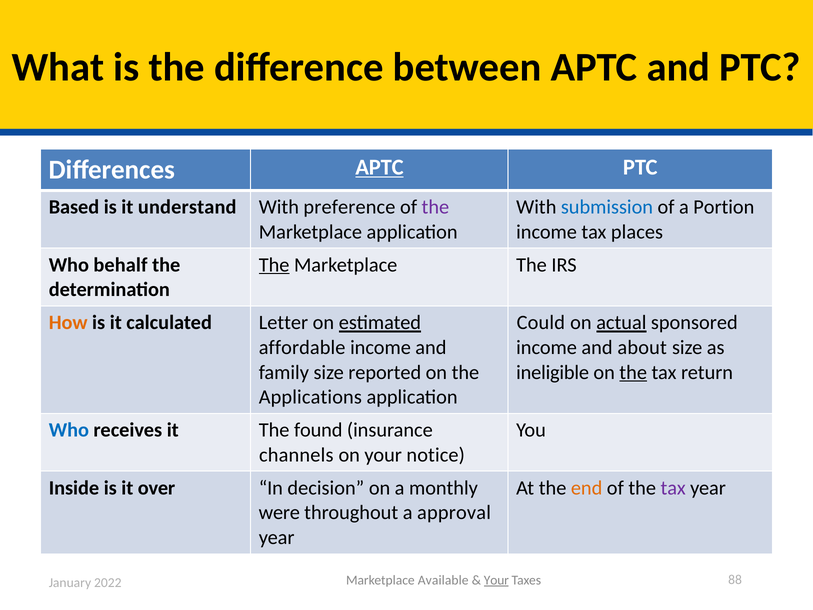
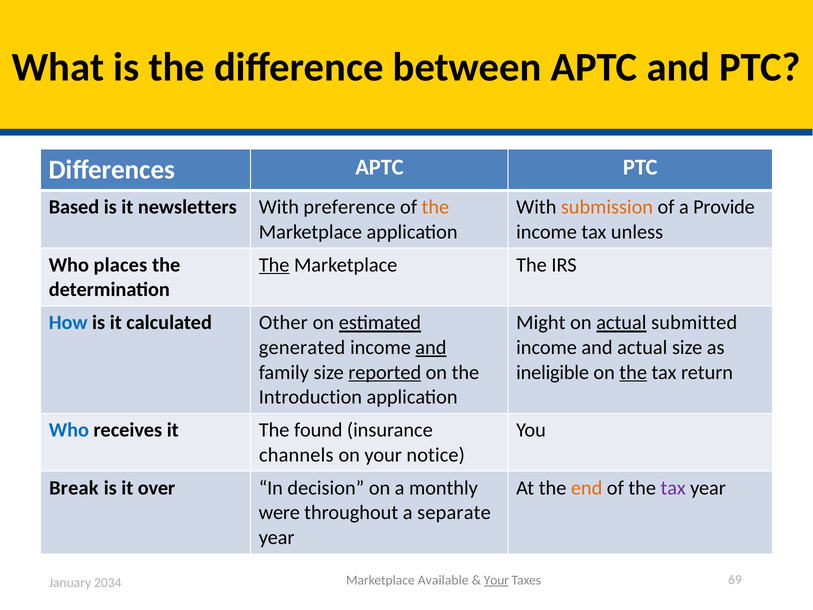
APTC at (379, 167) underline: present -> none
understand: understand -> newsletters
the at (435, 207) colour: purple -> orange
submission colour: blue -> orange
Portion: Portion -> Provide
places: places -> unless
behalf: behalf -> places
How colour: orange -> blue
Letter: Letter -> Other
Could: Could -> Might
sponsored: sponsored -> submitted
affordable: affordable -> generated
and at (431, 347) underline: none -> present
and about: about -> actual
reported underline: none -> present
Applications: Applications -> Introduction
Inside: Inside -> Break
approval: approval -> separate
88: 88 -> 69
2022: 2022 -> 2034
